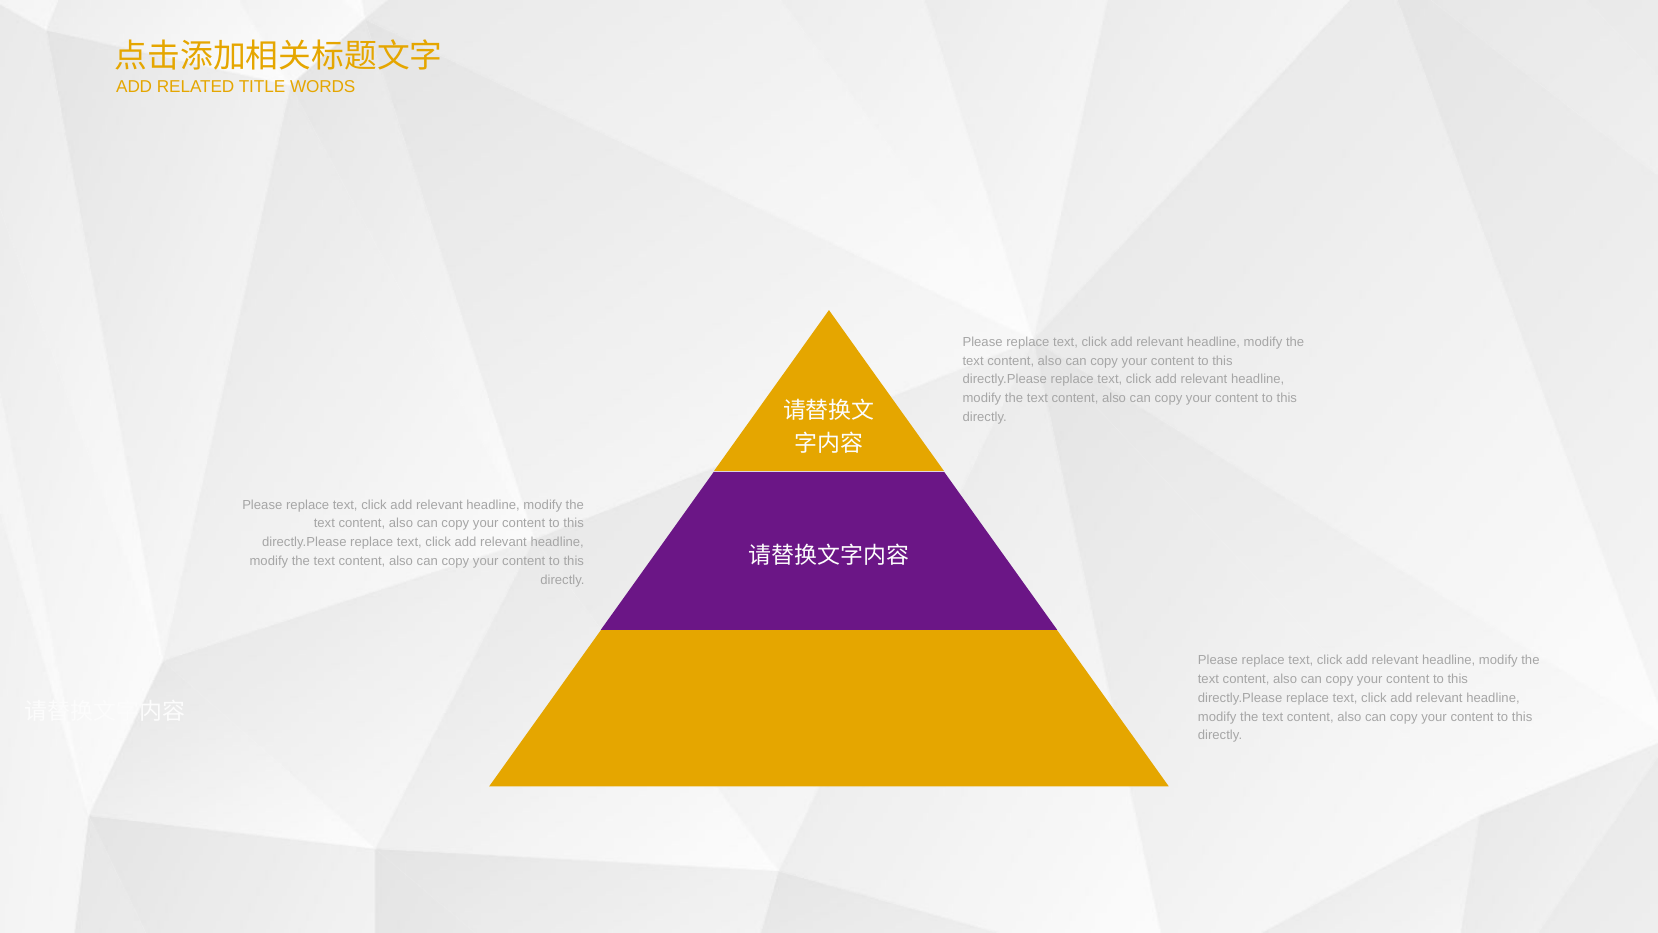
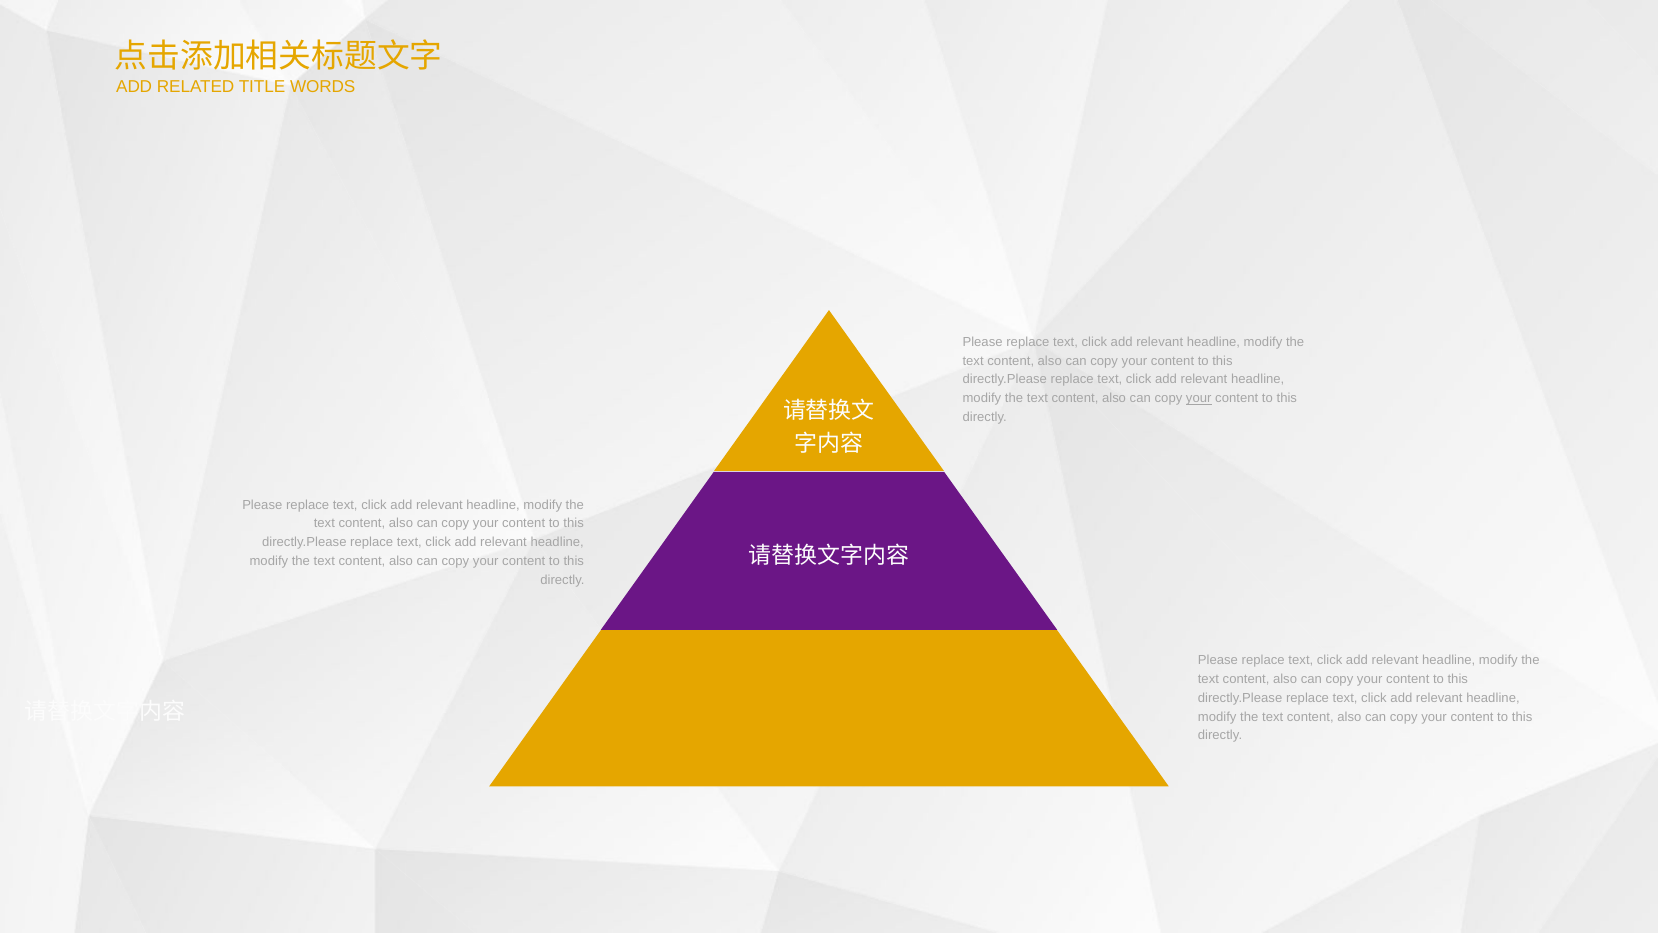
your at (1199, 398) underline: none -> present
